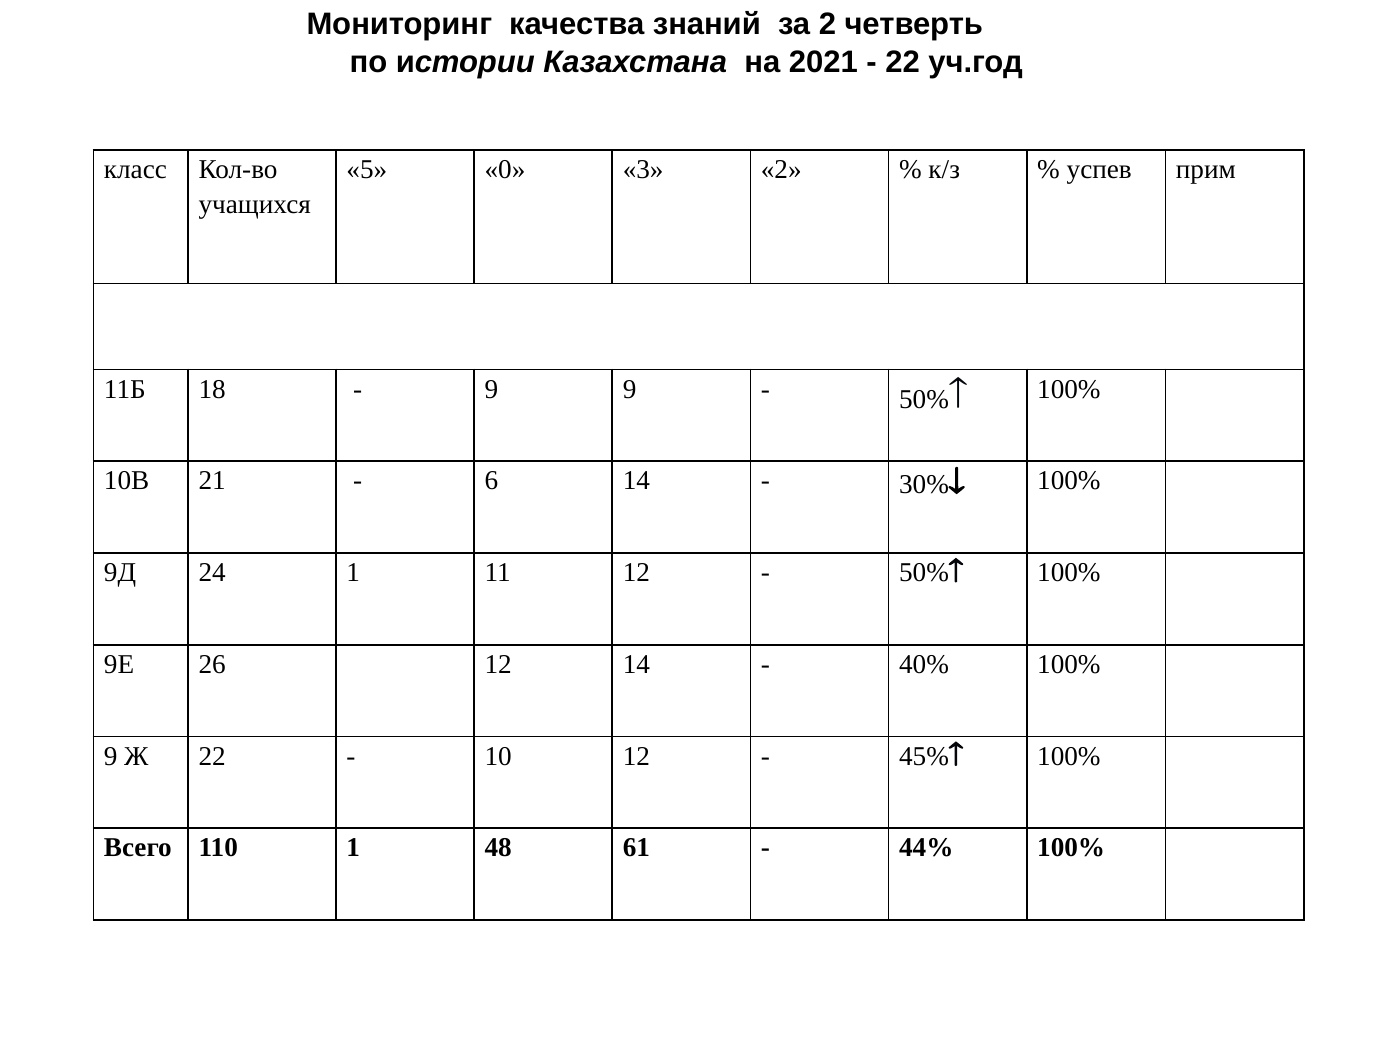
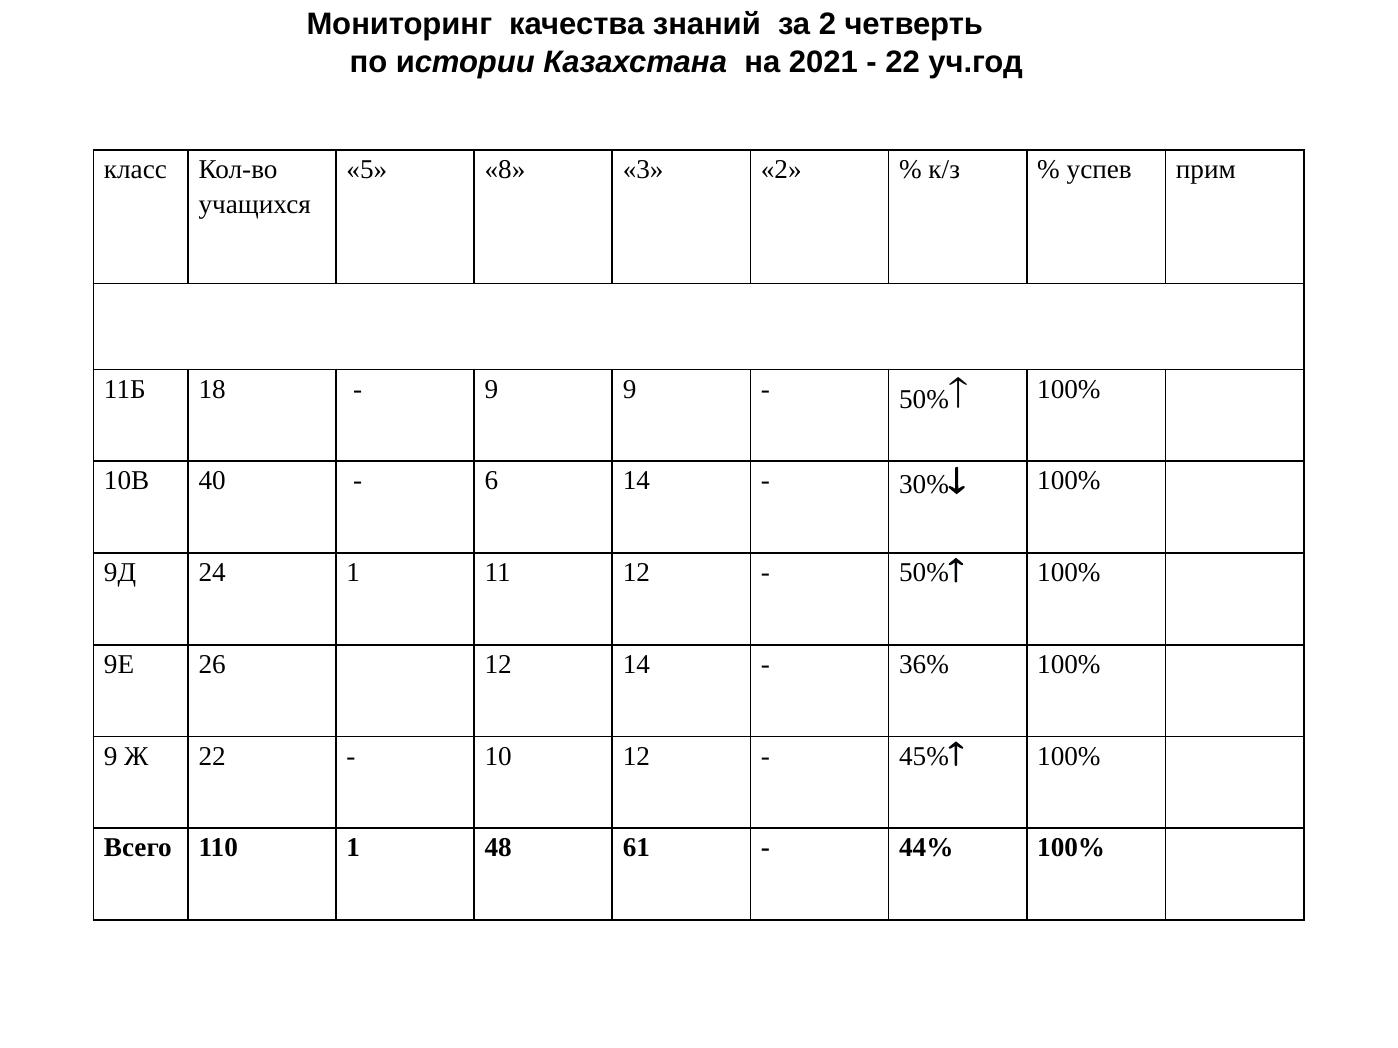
0: 0 -> 8
21: 21 -> 40
40%: 40% -> 36%
